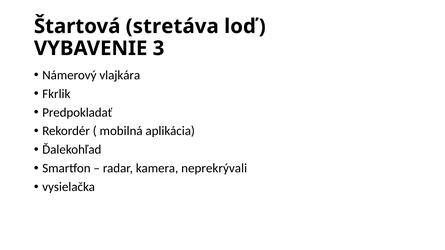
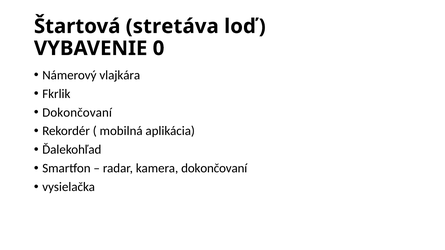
3: 3 -> 0
Predpokladať at (77, 113): Predpokladať -> Dokončovaní
kamera neprekrývali: neprekrývali -> dokončovaní
